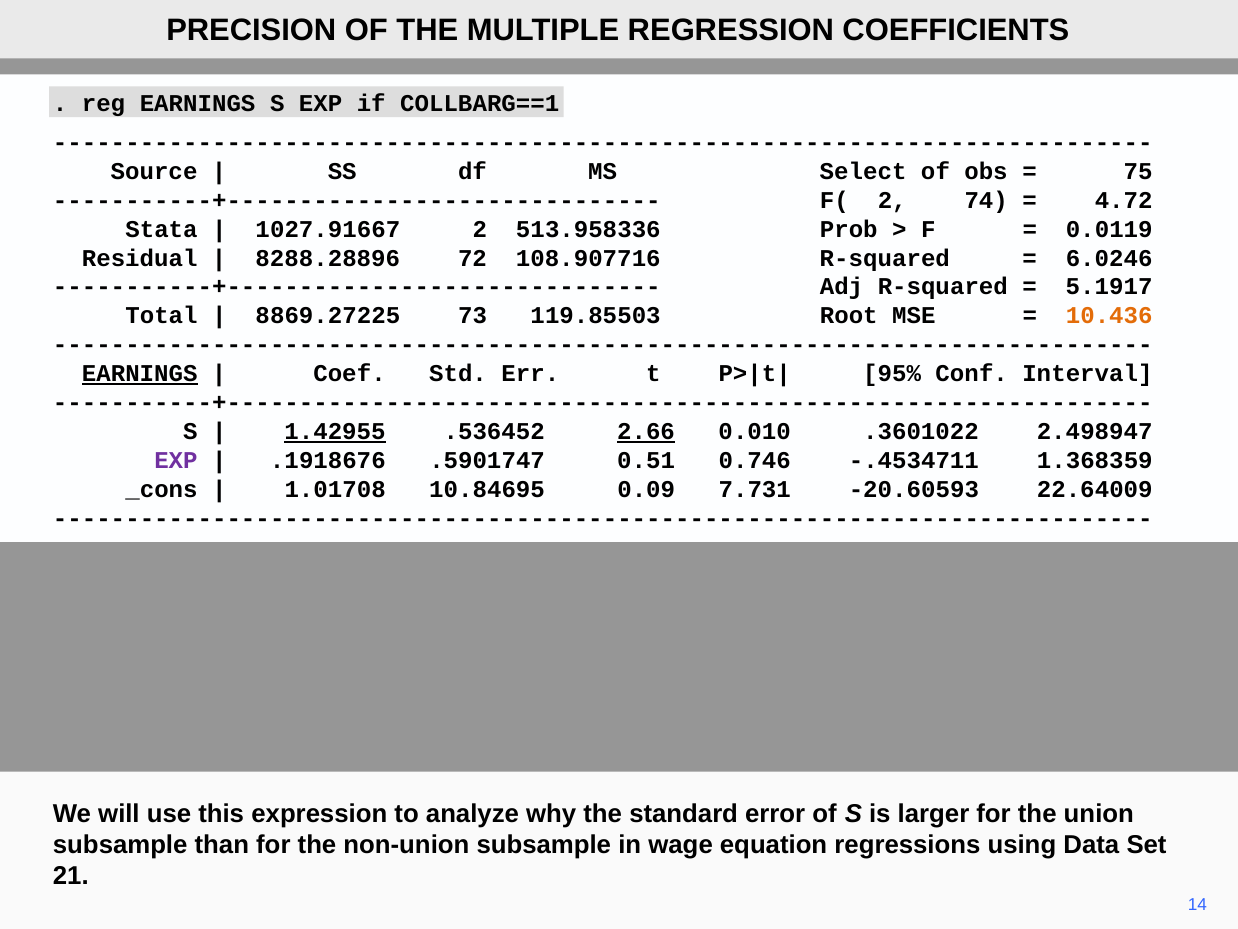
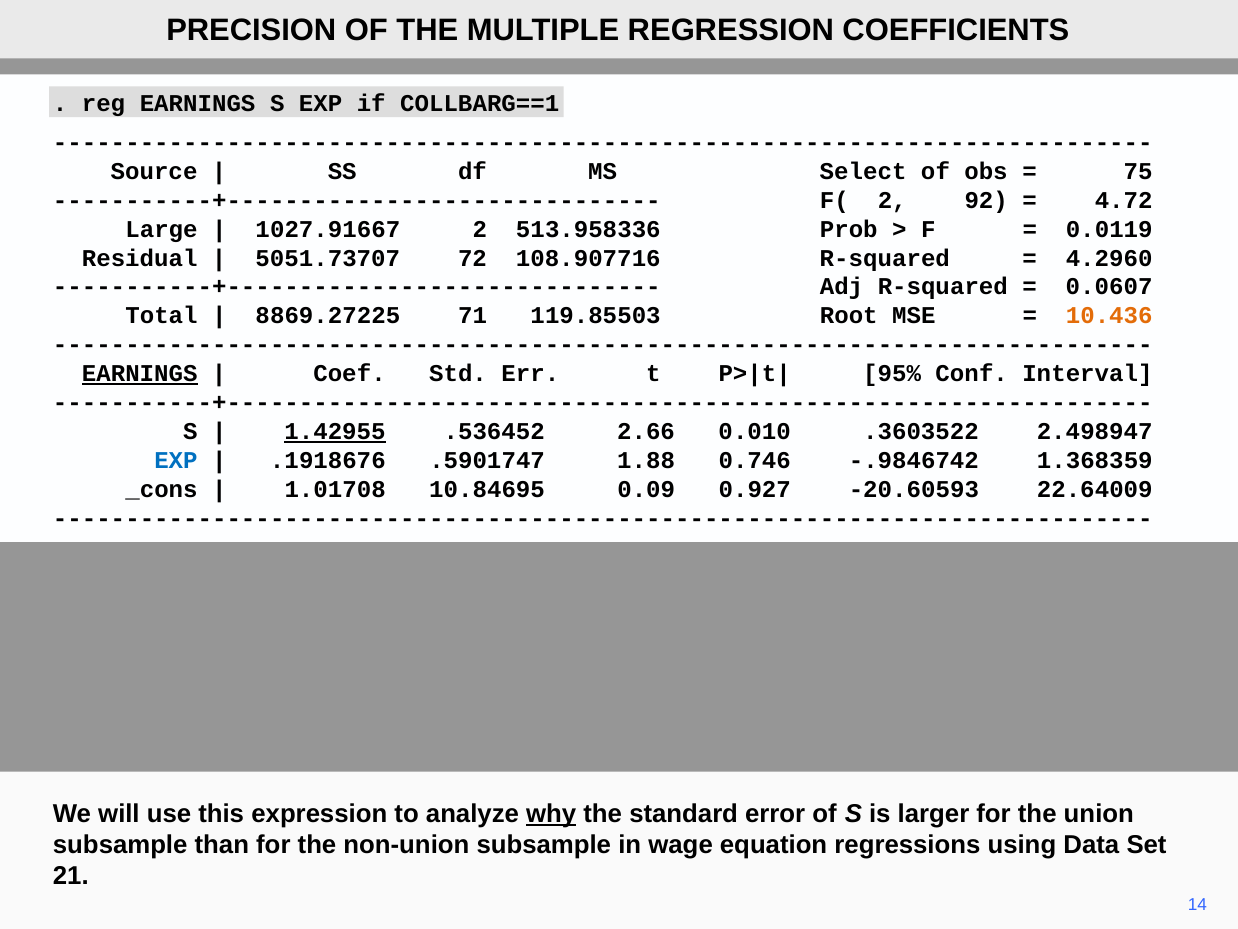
74: 74 -> 92
Stata: Stata -> Large
8288.28896: 8288.28896 -> 5051.73707
6.0246: 6.0246 -> 4.2960
5.1917: 5.1917 -> 0.0607
73: 73 -> 71
2.66 underline: present -> none
.3601022: .3601022 -> .3603522
EXP at (176, 460) colour: purple -> blue
0.51: 0.51 -> 1.88
-.4534711: -.4534711 -> -.9846742
7.731: 7.731 -> 0.927
why underline: none -> present
